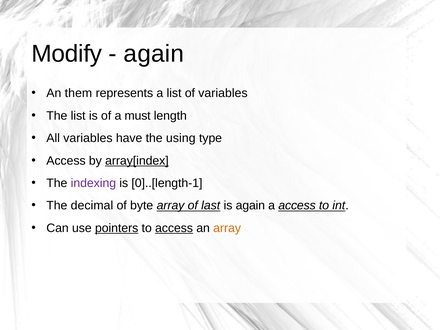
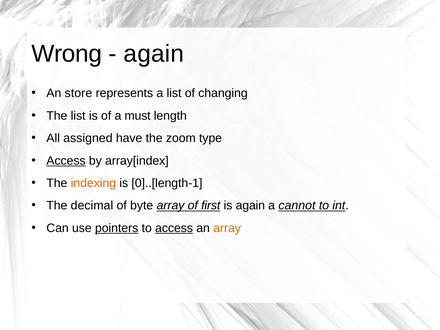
Modify: Modify -> Wrong
them: them -> store
of variables: variables -> changing
All variables: variables -> assigned
using: using -> zoom
Access at (66, 161) underline: none -> present
array[index underline: present -> none
indexing colour: purple -> orange
last: last -> first
a access: access -> cannot
